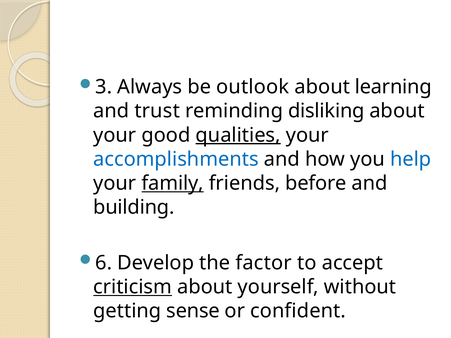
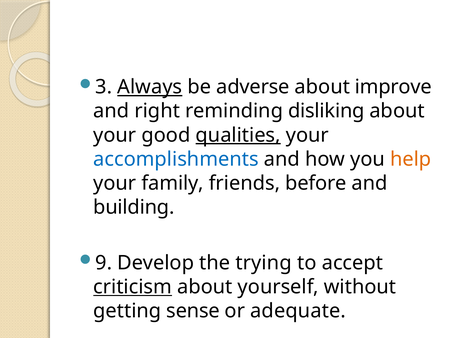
Always underline: none -> present
outlook: outlook -> adverse
learning: learning -> improve
trust: trust -> right
help colour: blue -> orange
family underline: present -> none
6: 6 -> 9
factor: factor -> trying
confident: confident -> adequate
